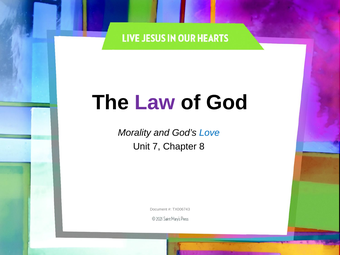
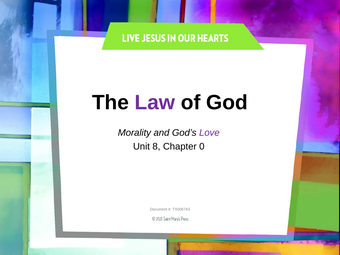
Love colour: blue -> purple
7: 7 -> 8
8: 8 -> 0
